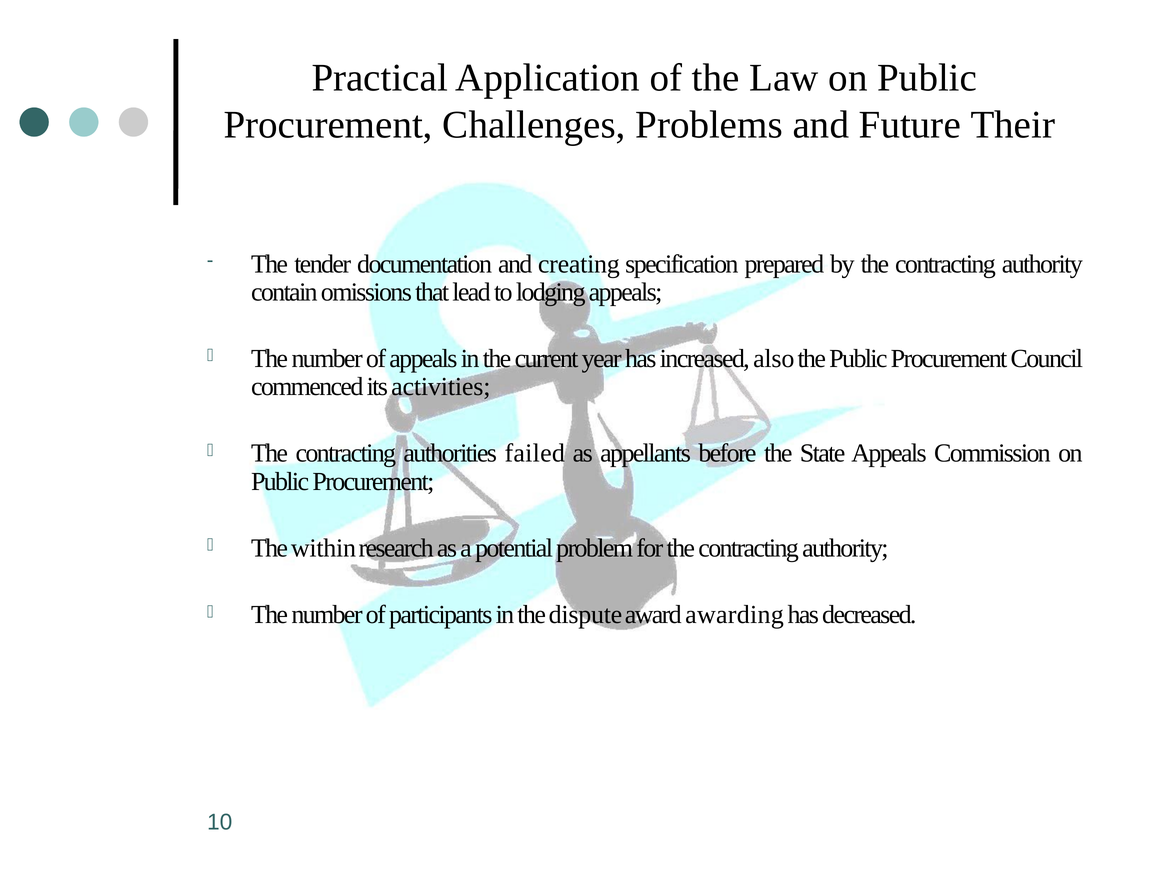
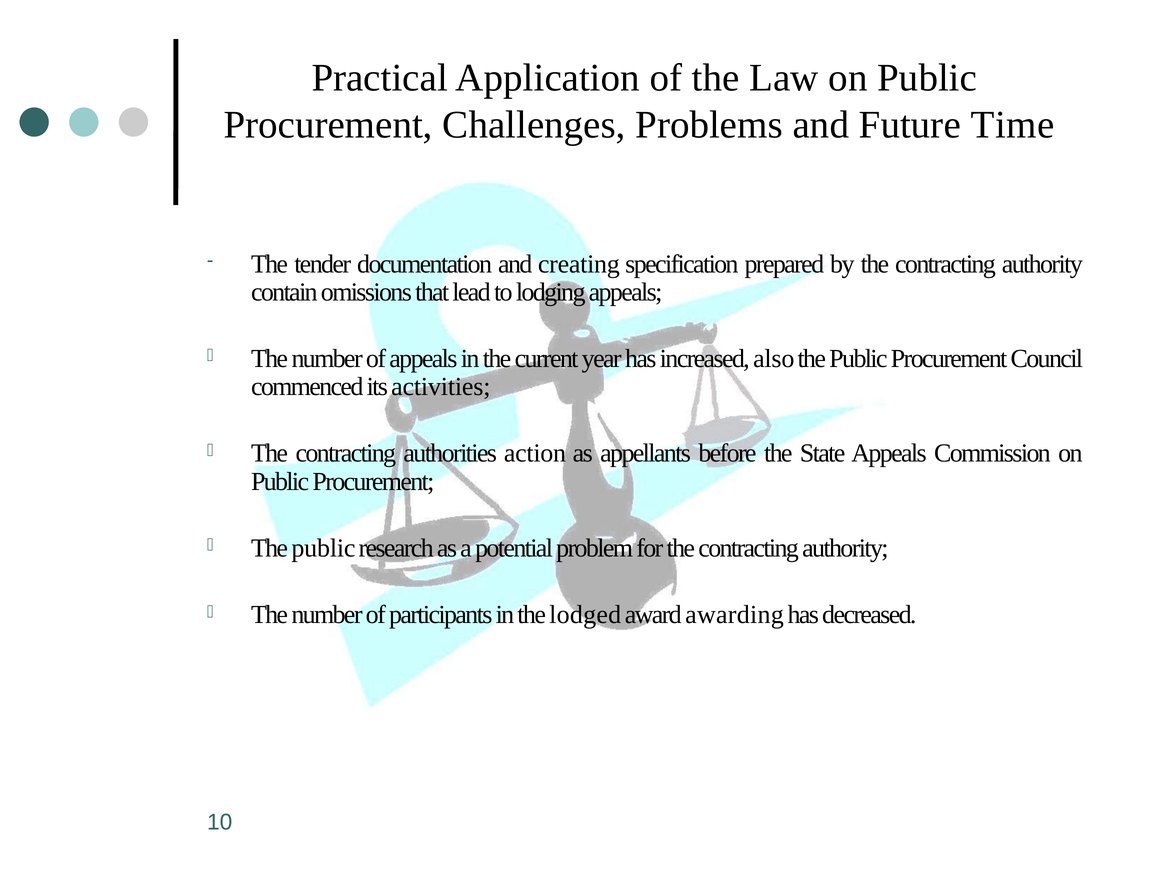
Their: Their -> Time
failed: failed -> action
within at (323, 548): within -> public
dispute: dispute -> lodged
